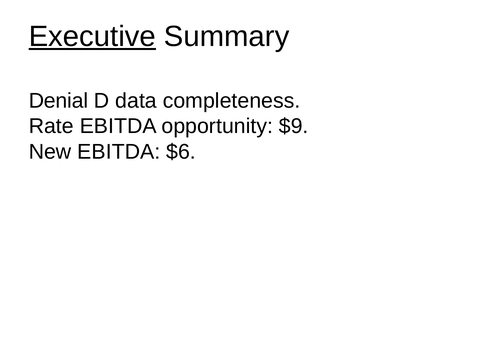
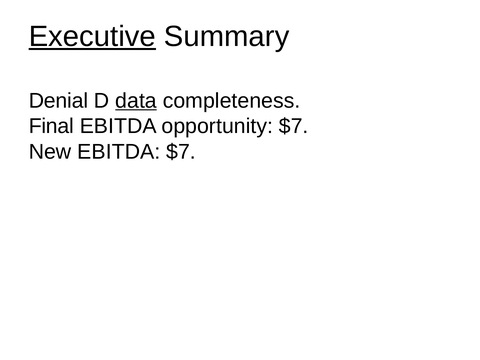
data underline: none -> present
Rate: Rate -> Final
opportunity $9: $9 -> $7
EBITDA $6: $6 -> $7
